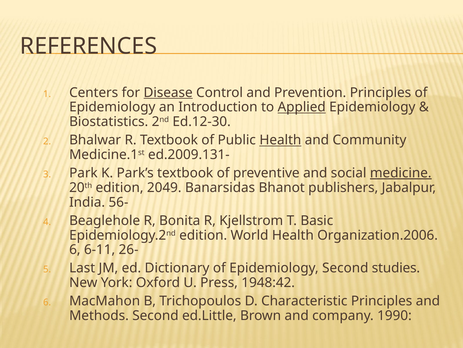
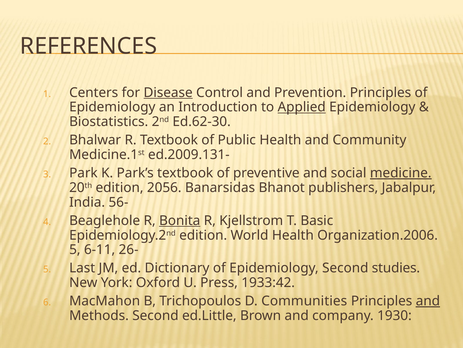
Ed.12-30: Ed.12-30 -> Ed.62-30
Health at (280, 140) underline: present -> none
2049: 2049 -> 2056
Bonita underline: none -> present
6 at (75, 249): 6 -> 5
1948:42: 1948:42 -> 1933:42
Characteristic: Characteristic -> Communities
and at (428, 300) underline: none -> present
1990: 1990 -> 1930
